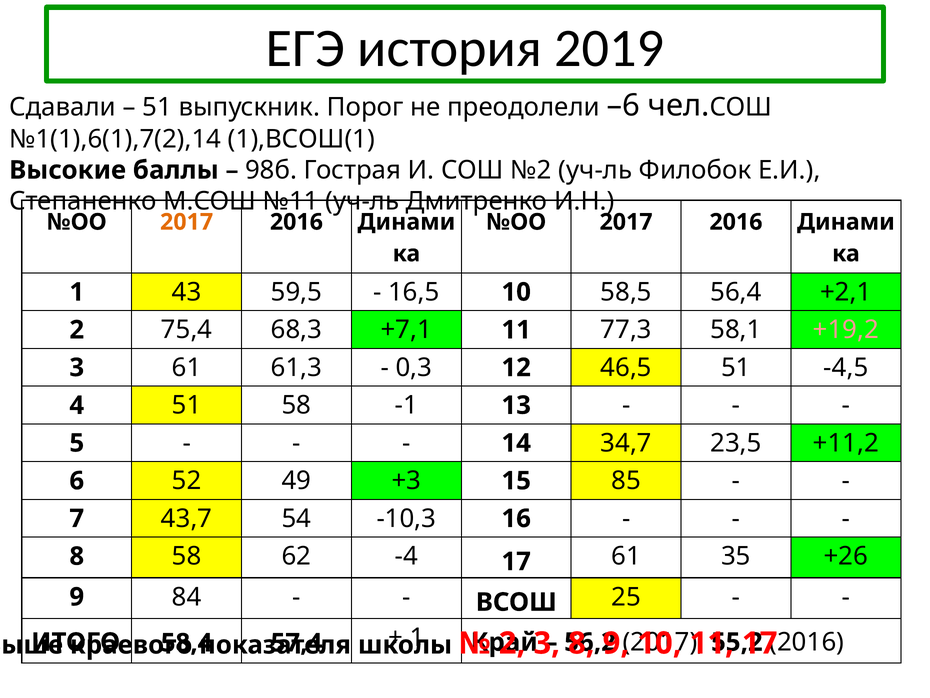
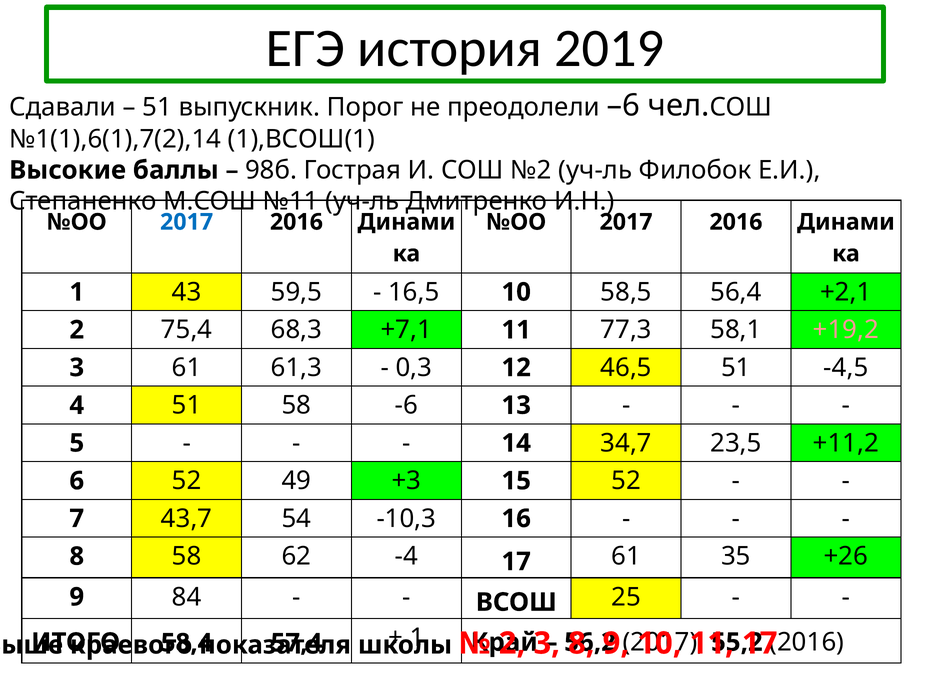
2017 at (187, 222) colour: orange -> blue
-1: -1 -> -6
15 85: 85 -> 52
